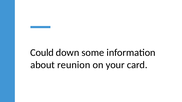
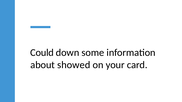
reunion: reunion -> showed
